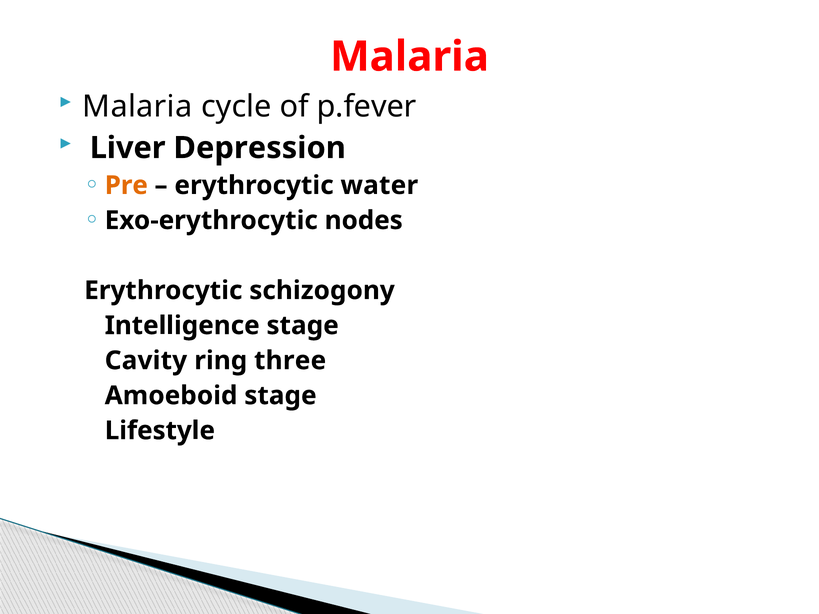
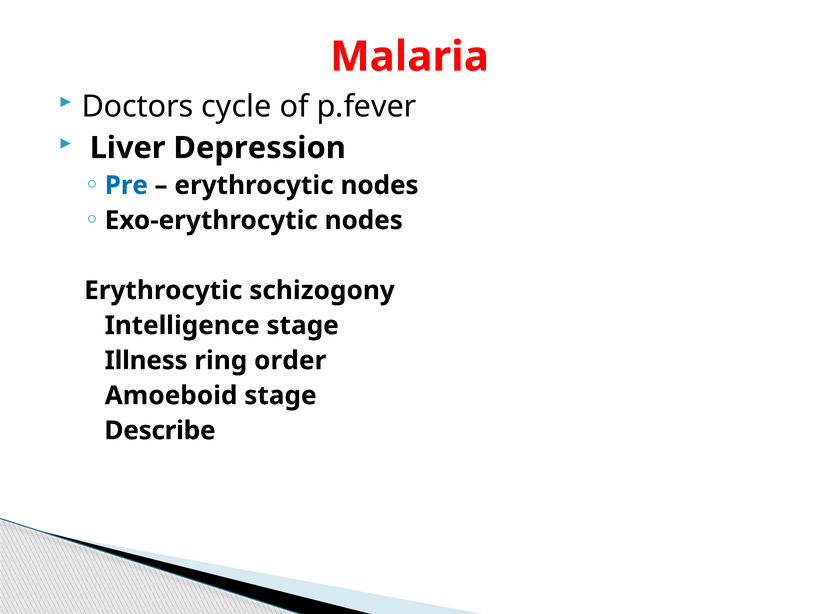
Malaria at (137, 107): Malaria -> Doctors
Pre colour: orange -> blue
erythrocytic water: water -> nodes
Cavity: Cavity -> Illness
three: three -> order
Lifestyle: Lifestyle -> Describe
